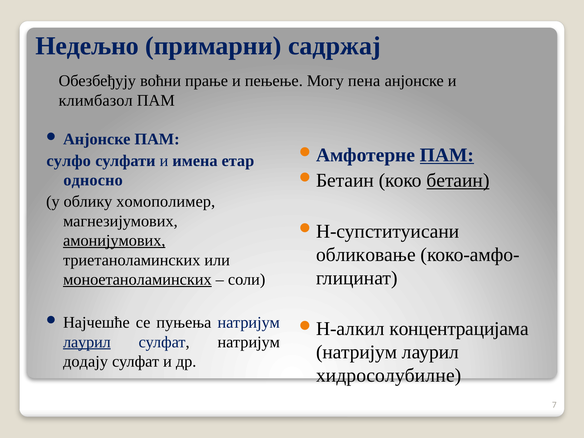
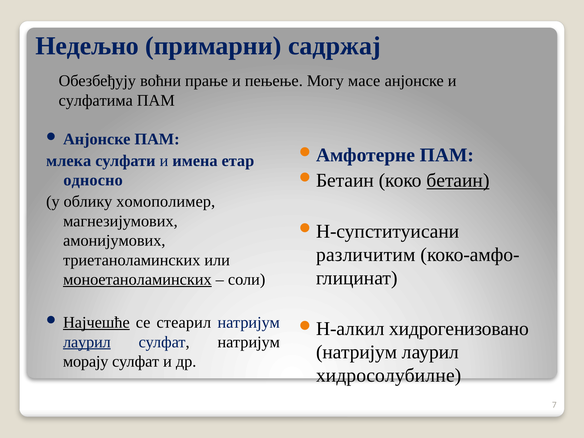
пена: пена -> масе
климбазол: климбазол -> сулфатима
ПАМ at (447, 155) underline: present -> none
сулфо: сулфо -> млека
амонијумових underline: present -> none
обликовање: обликовање -> различитим
Најчешће underline: none -> present
пуњења: пуњења -> стеарил
концентрацијама: концентрацијама -> хидрогенизовано
додају: додају -> морају
